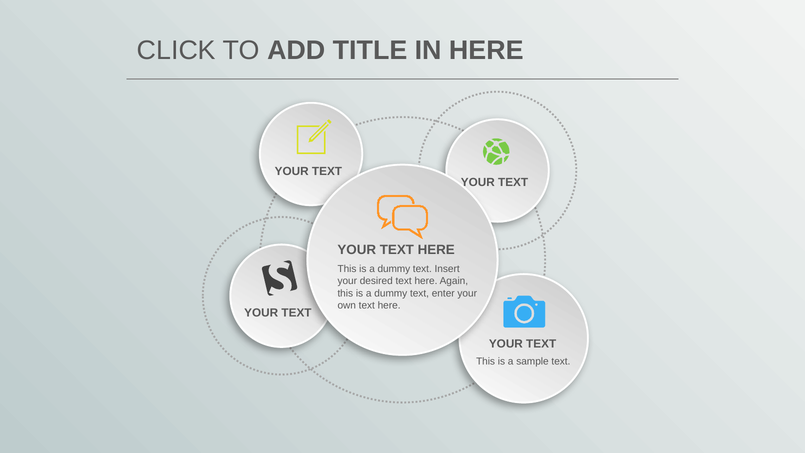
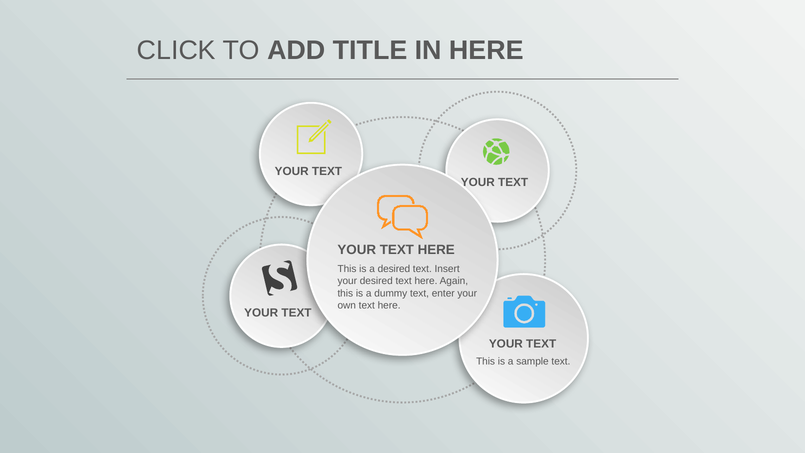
dummy at (394, 269): dummy -> desired
